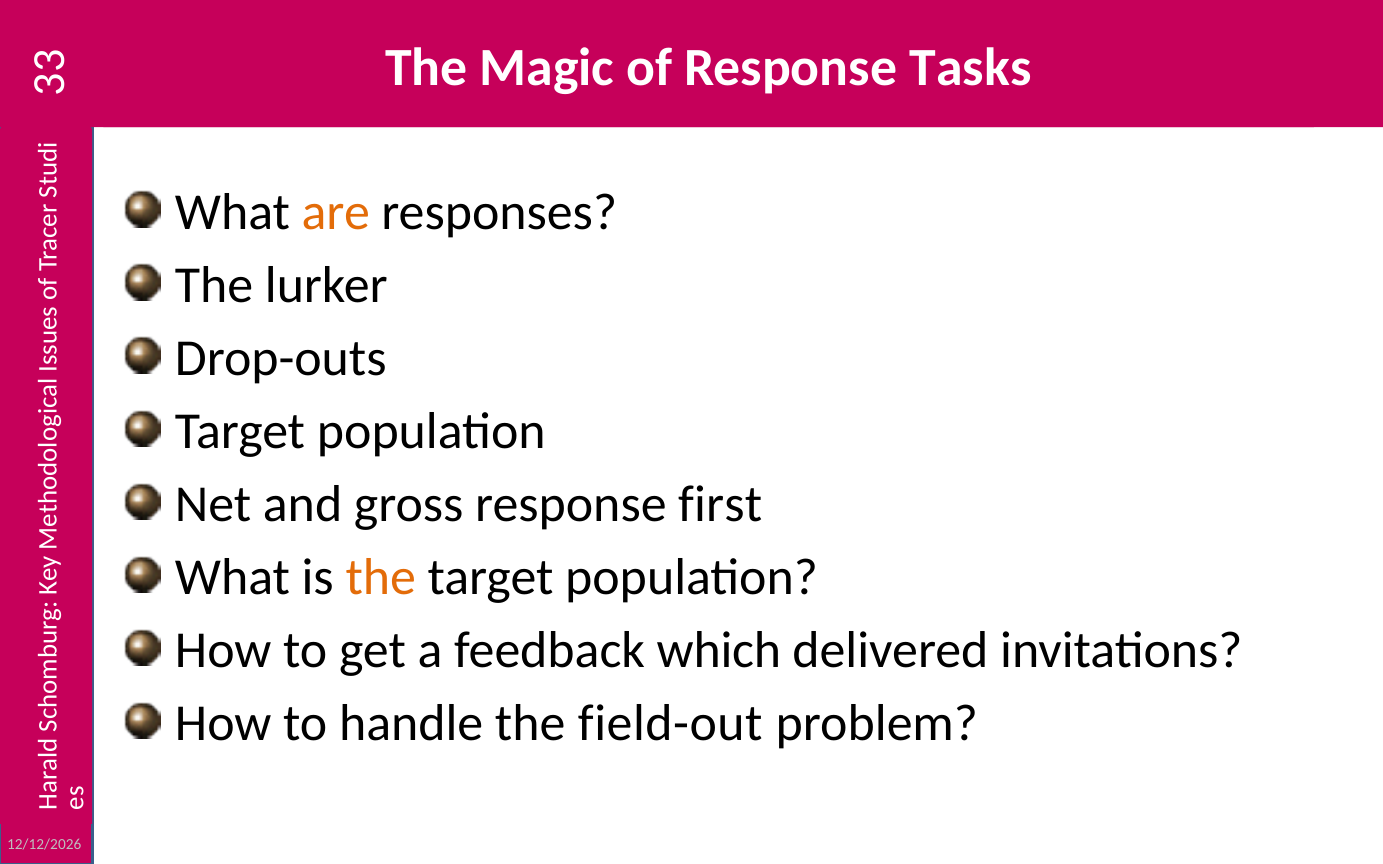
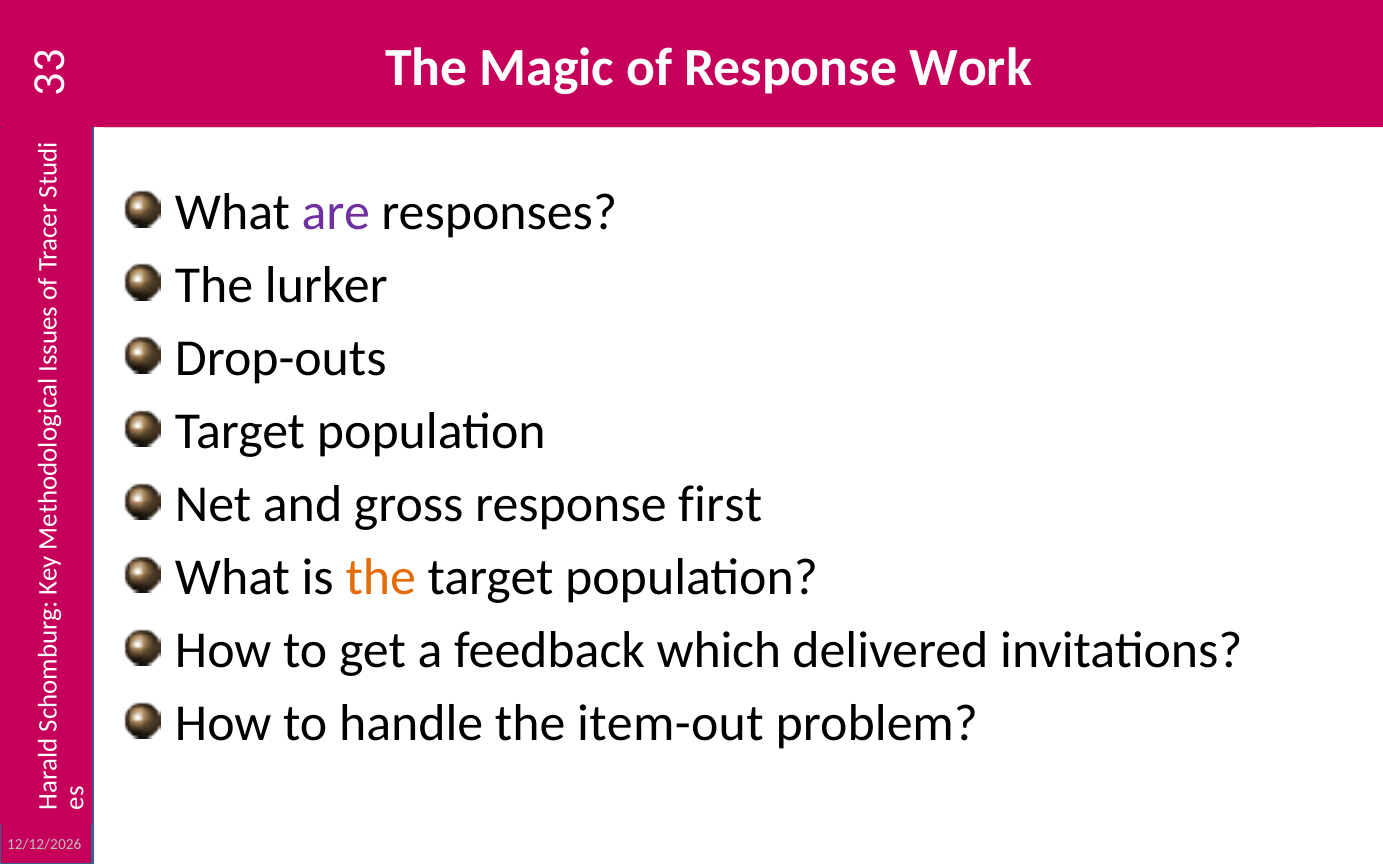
Tasks: Tasks -> Work
are colour: orange -> purple
field-out: field-out -> item-out
